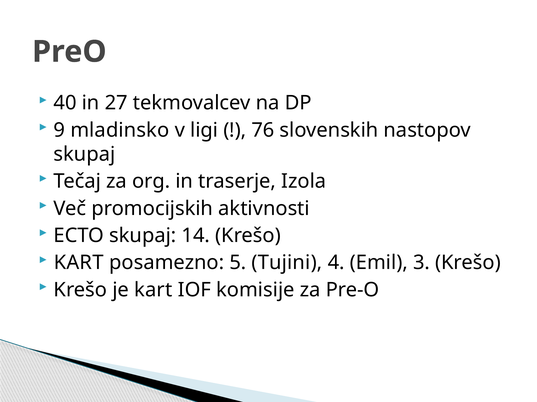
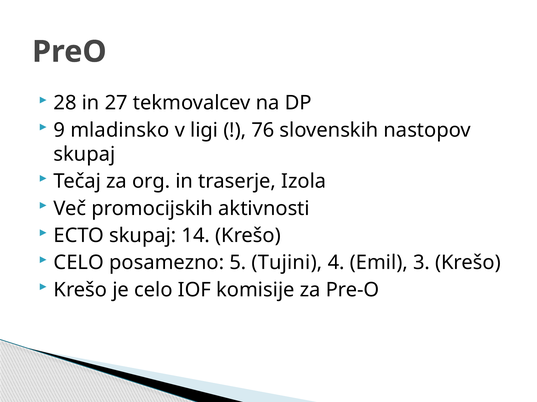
40: 40 -> 28
KART at (79, 263): KART -> CELO
je kart: kart -> celo
